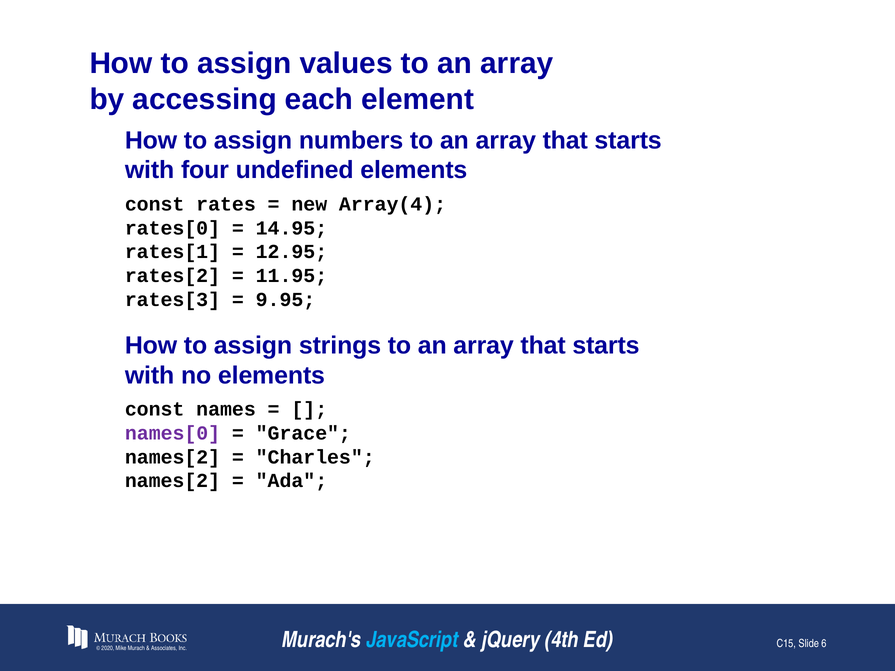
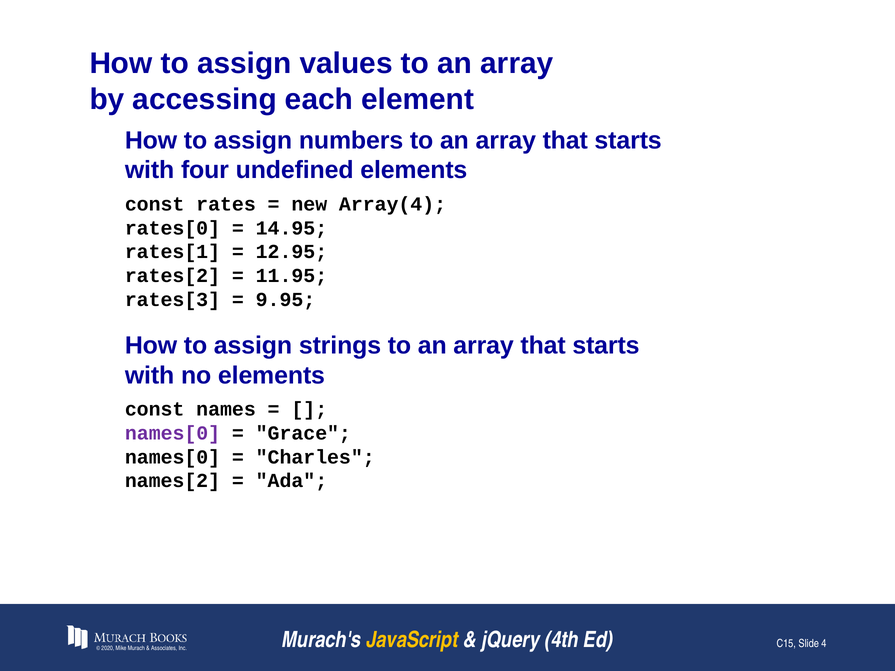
names[2 at (173, 457): names[2 -> names[0
JavaScript colour: light blue -> yellow
6: 6 -> 4
